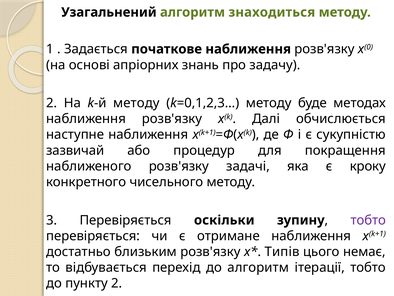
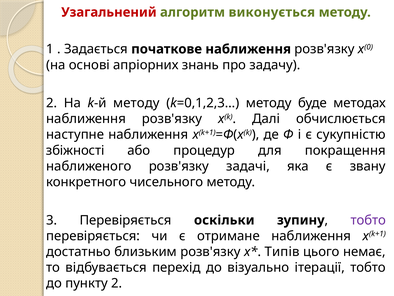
Узагальнений colour: black -> red
знаходиться: знаходиться -> виконується
зазвичай: зазвичай -> збіжності
кроку: кроку -> звану
до алгоритм: алгоритм -> візуально
